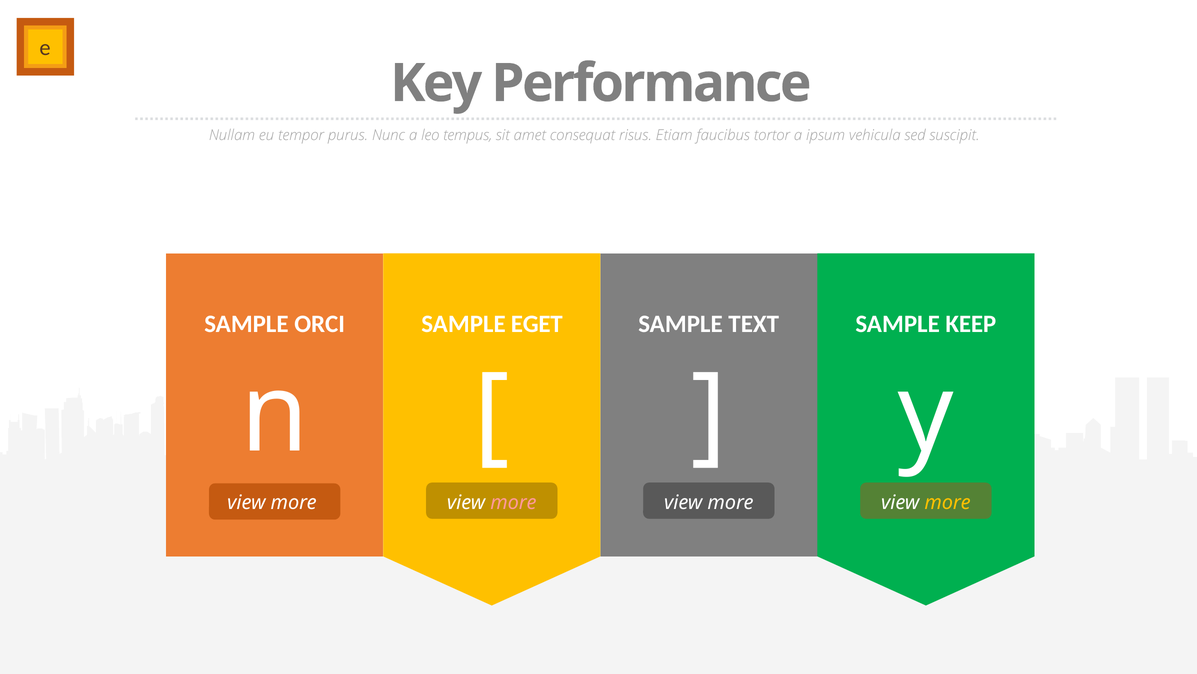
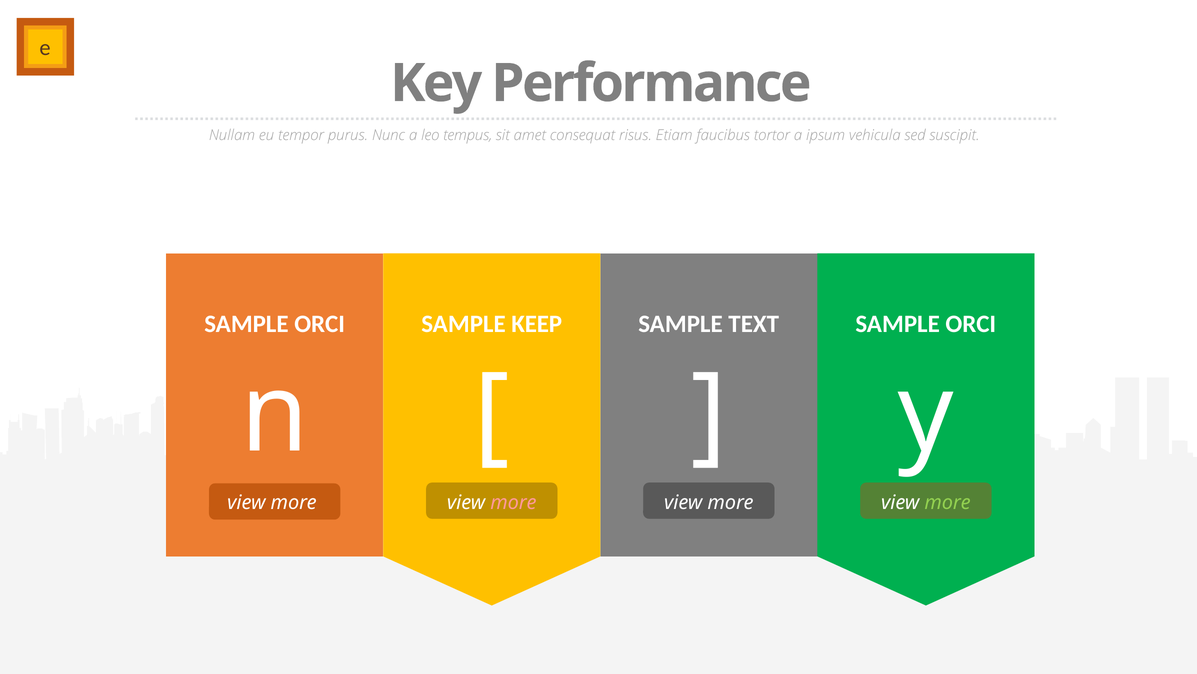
EGET: EGET -> KEEP
TEXT SAMPLE KEEP: KEEP -> ORCI
more at (948, 502) colour: yellow -> light green
